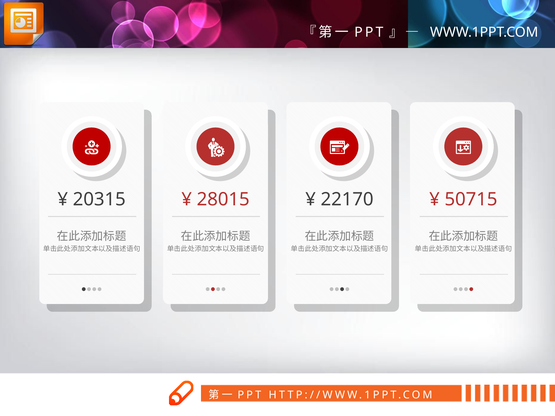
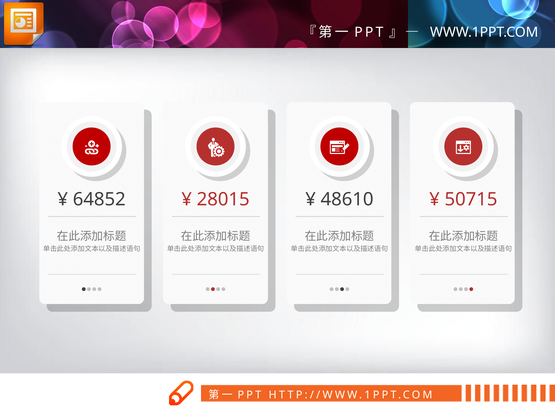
20315: 20315 -> 64852
22170: 22170 -> 48610
